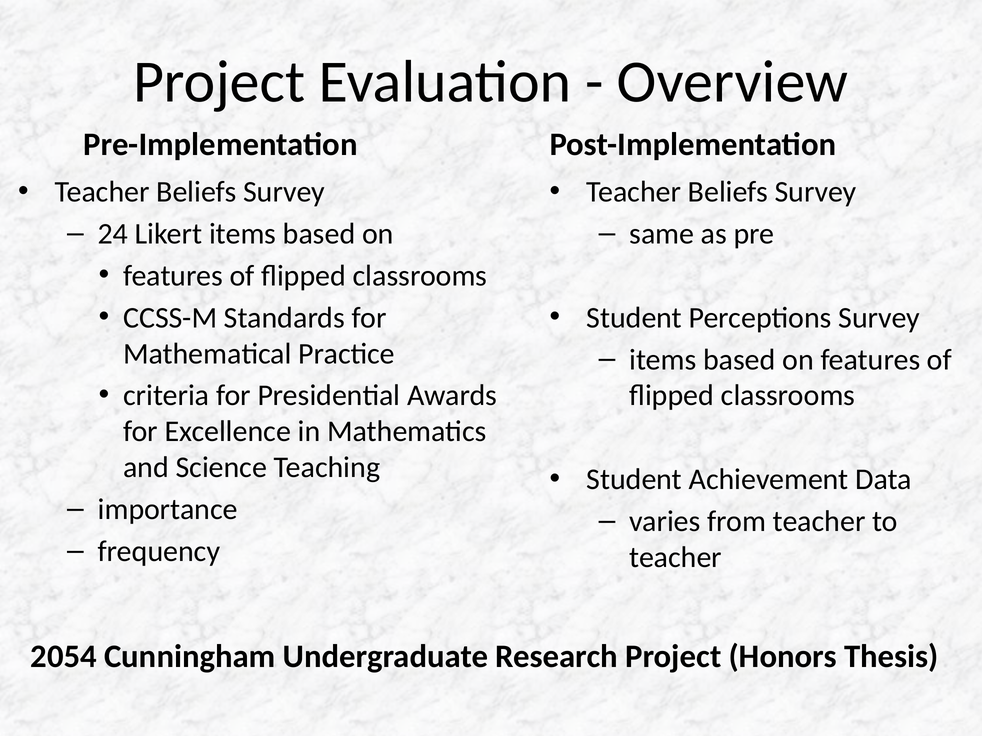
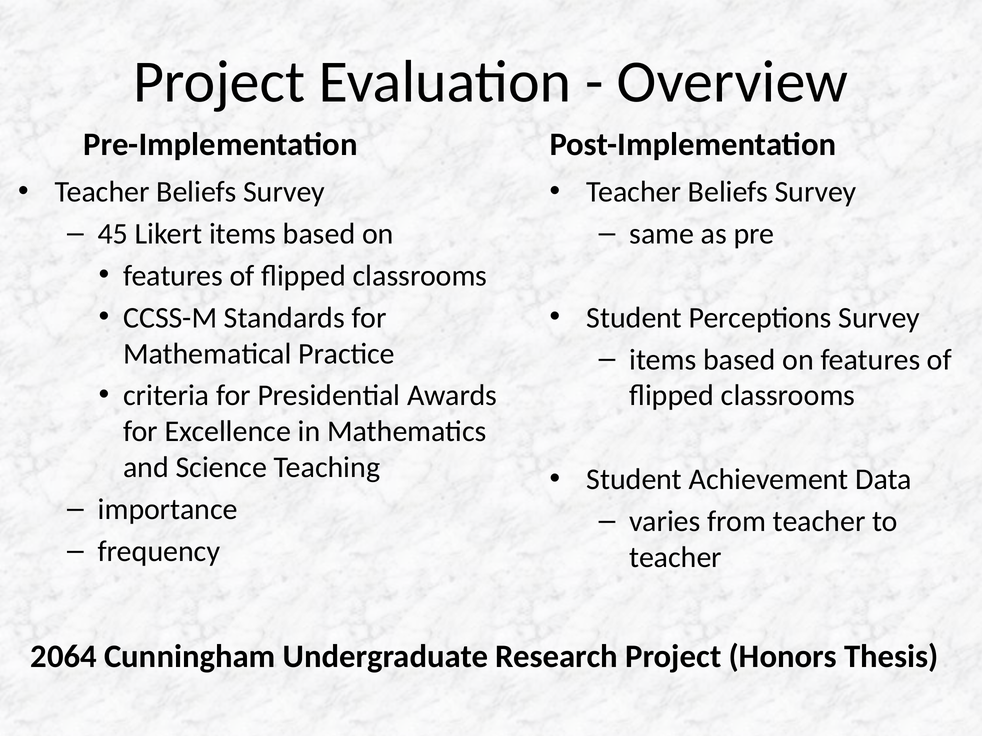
24: 24 -> 45
2054: 2054 -> 2064
